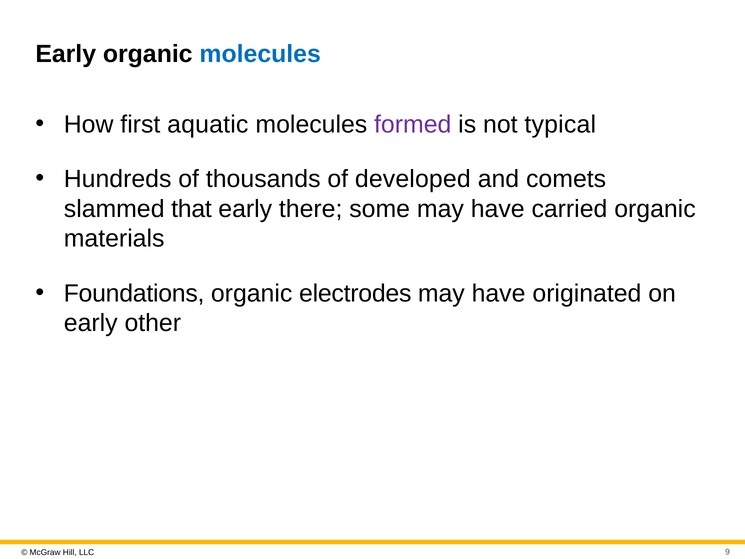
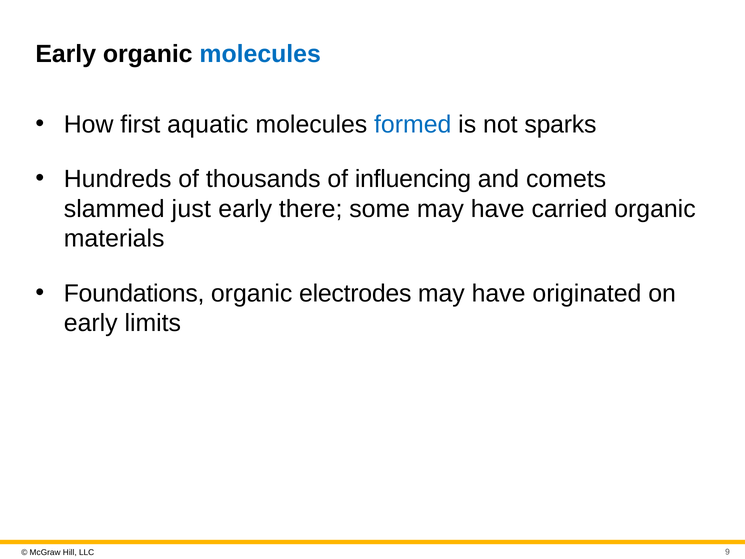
formed colour: purple -> blue
typical: typical -> sparks
developed: developed -> influencing
that: that -> just
other: other -> limits
